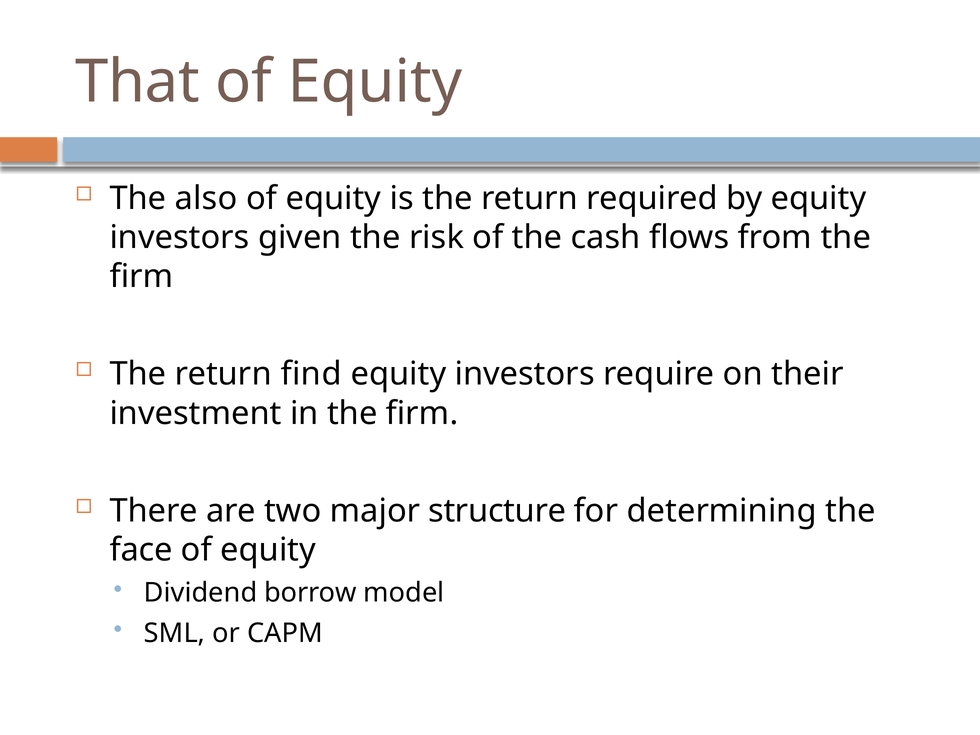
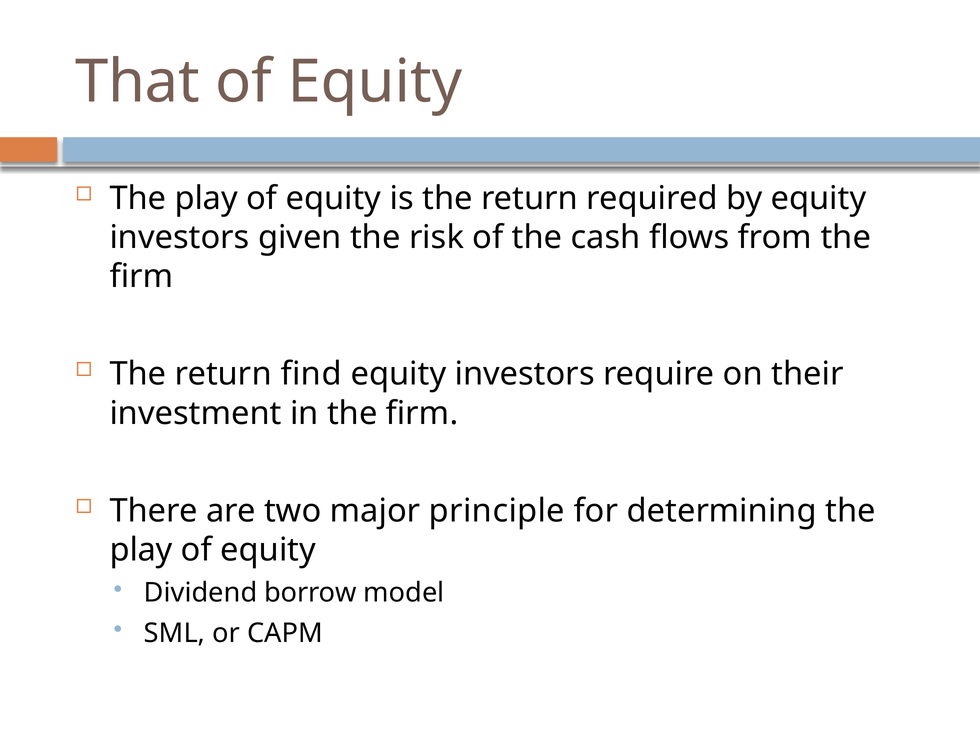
also at (206, 198): also -> play
structure: structure -> principle
face at (141, 550): face -> play
